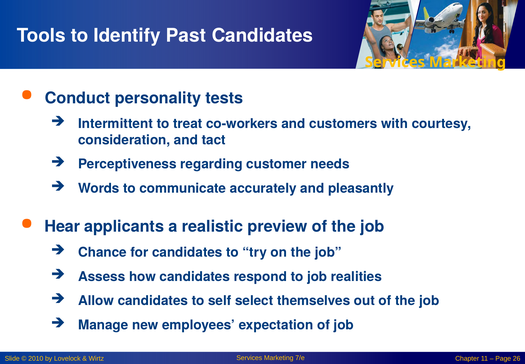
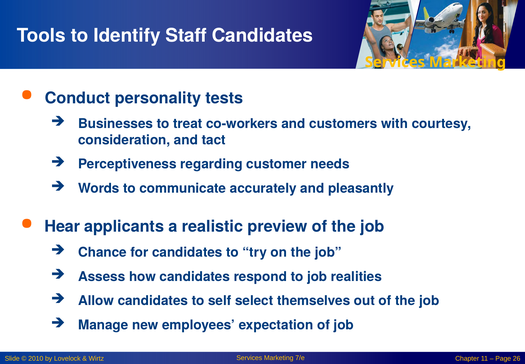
Past: Past -> Staff
Intermittent: Intermittent -> Businesses
